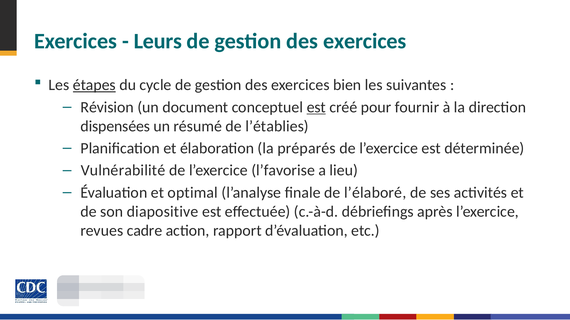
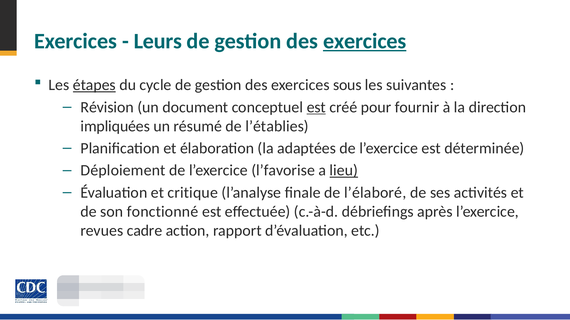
exercices at (365, 41) underline: none -> present
bien: bien -> sous
dispensées: dispensées -> impliquées
préparés: préparés -> adaptées
Vulnérabilité: Vulnérabilité -> Déploiement
lieu underline: none -> present
optimal: optimal -> critique
diapositive: diapositive -> fonctionné
